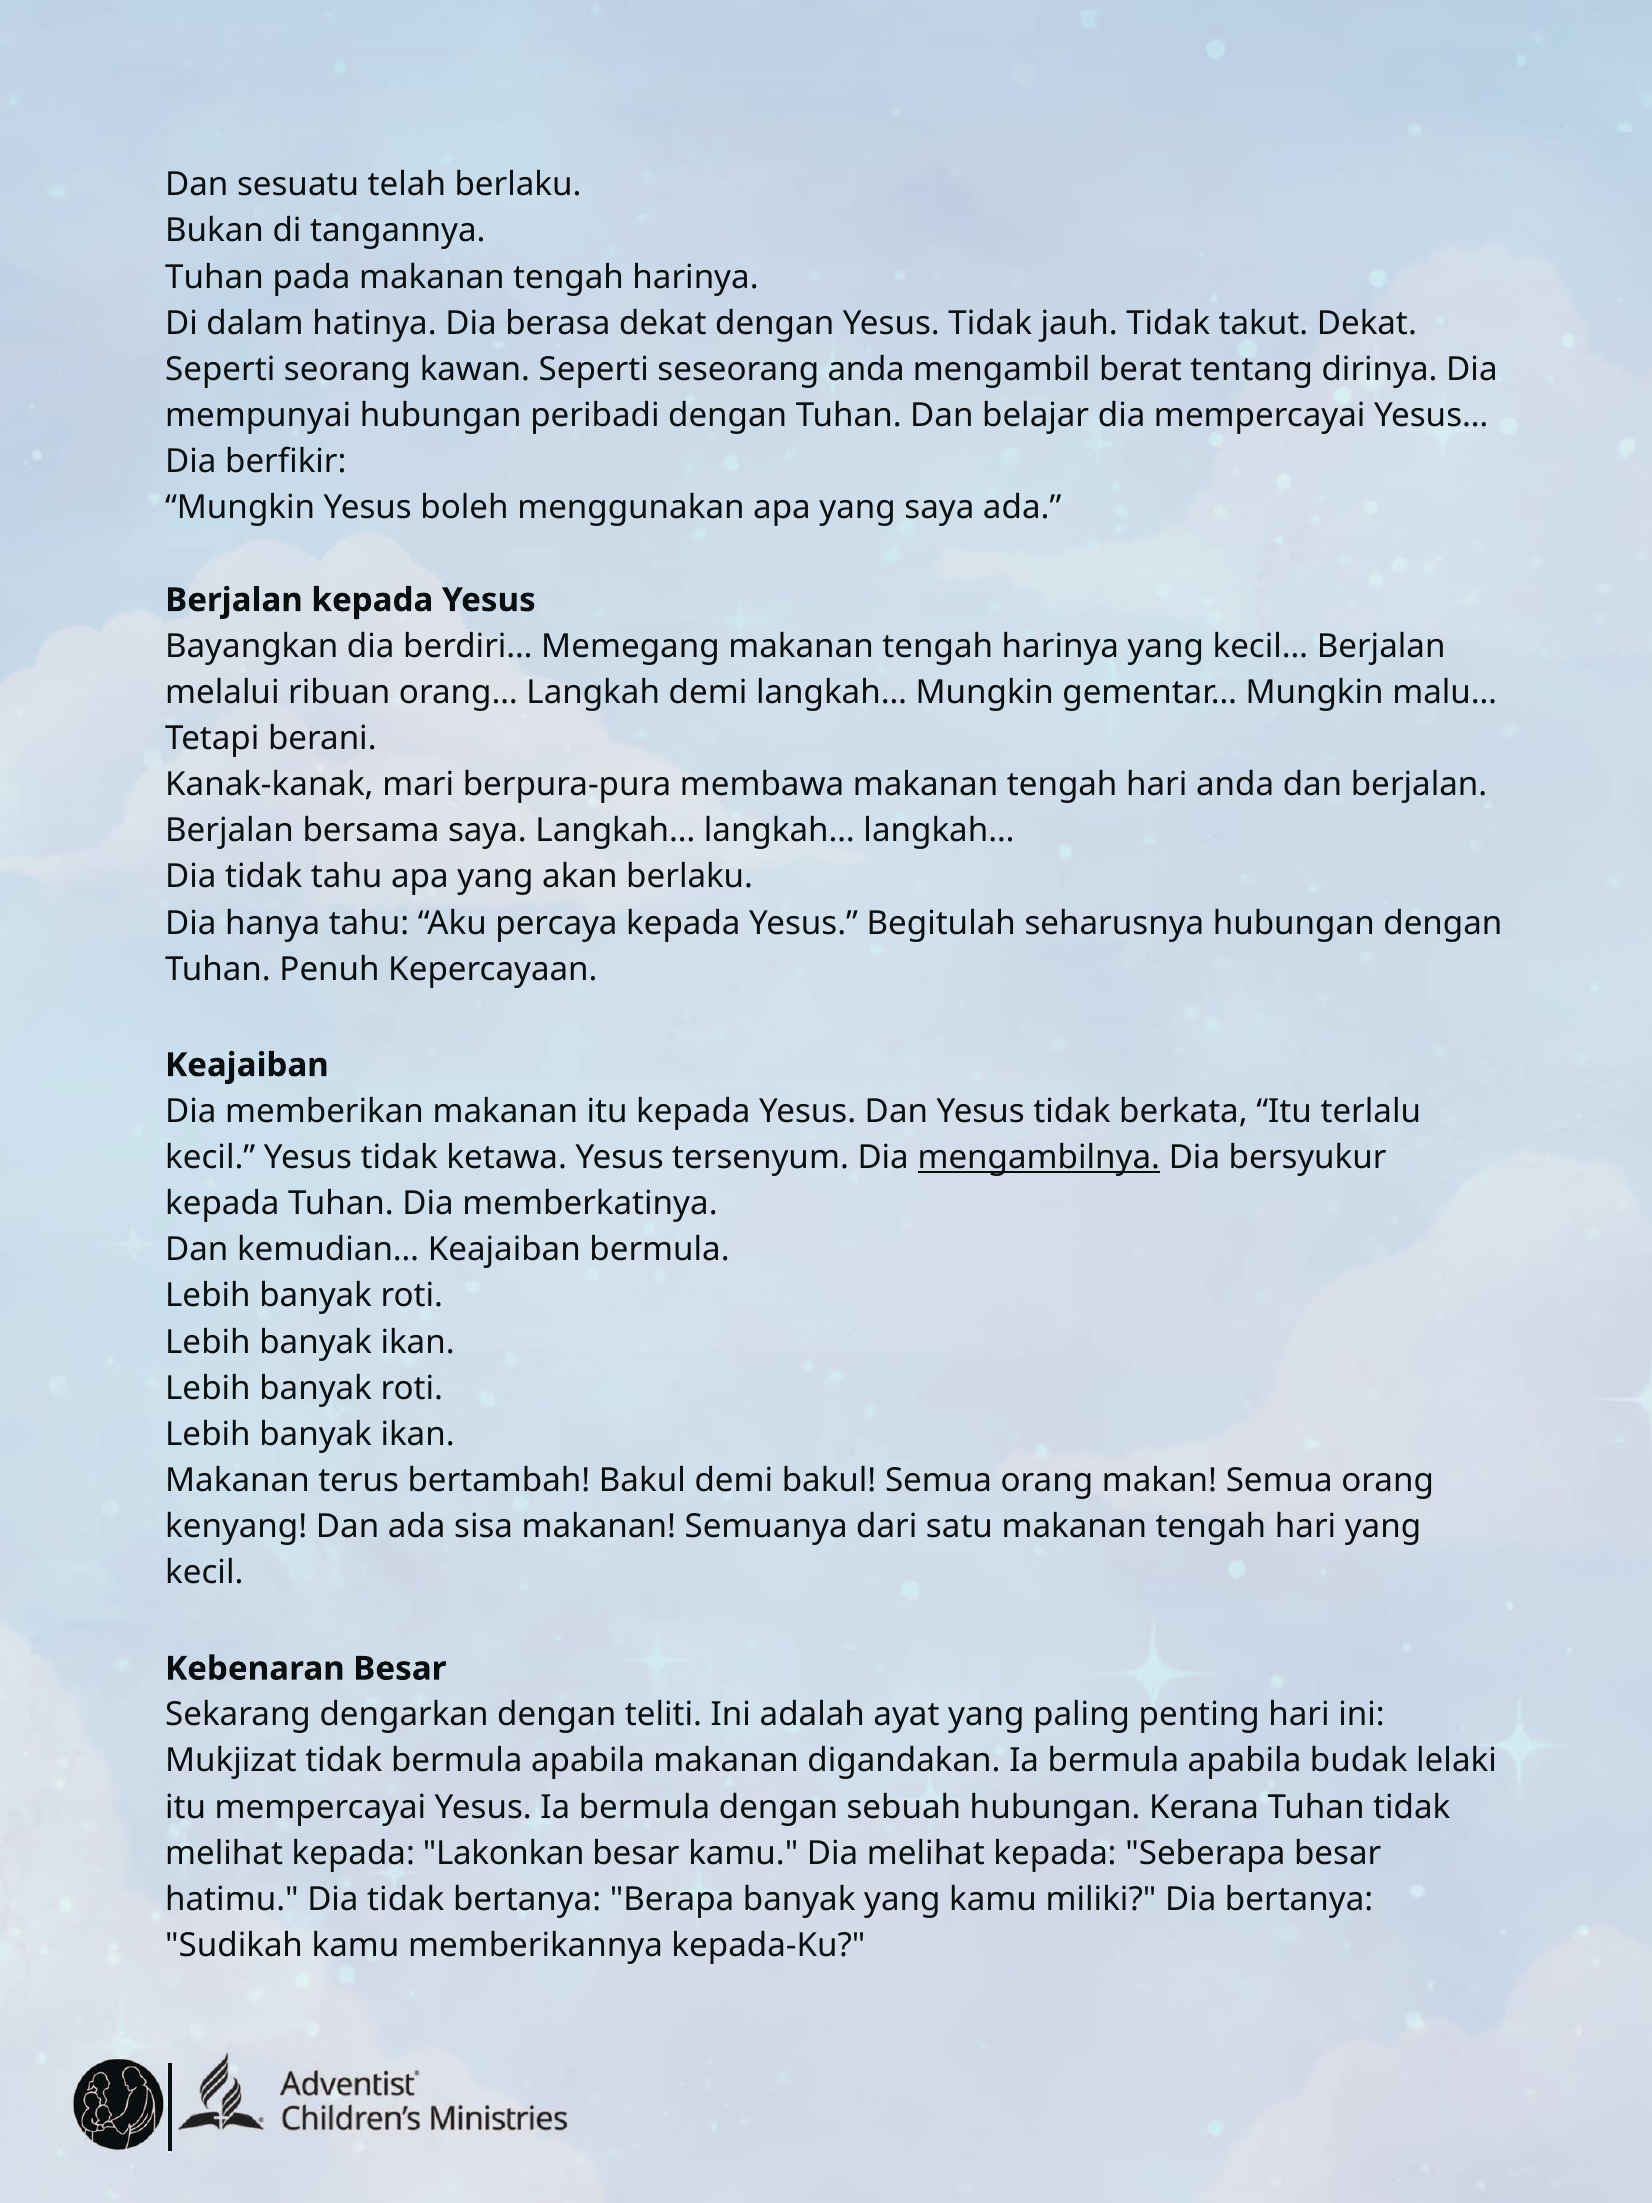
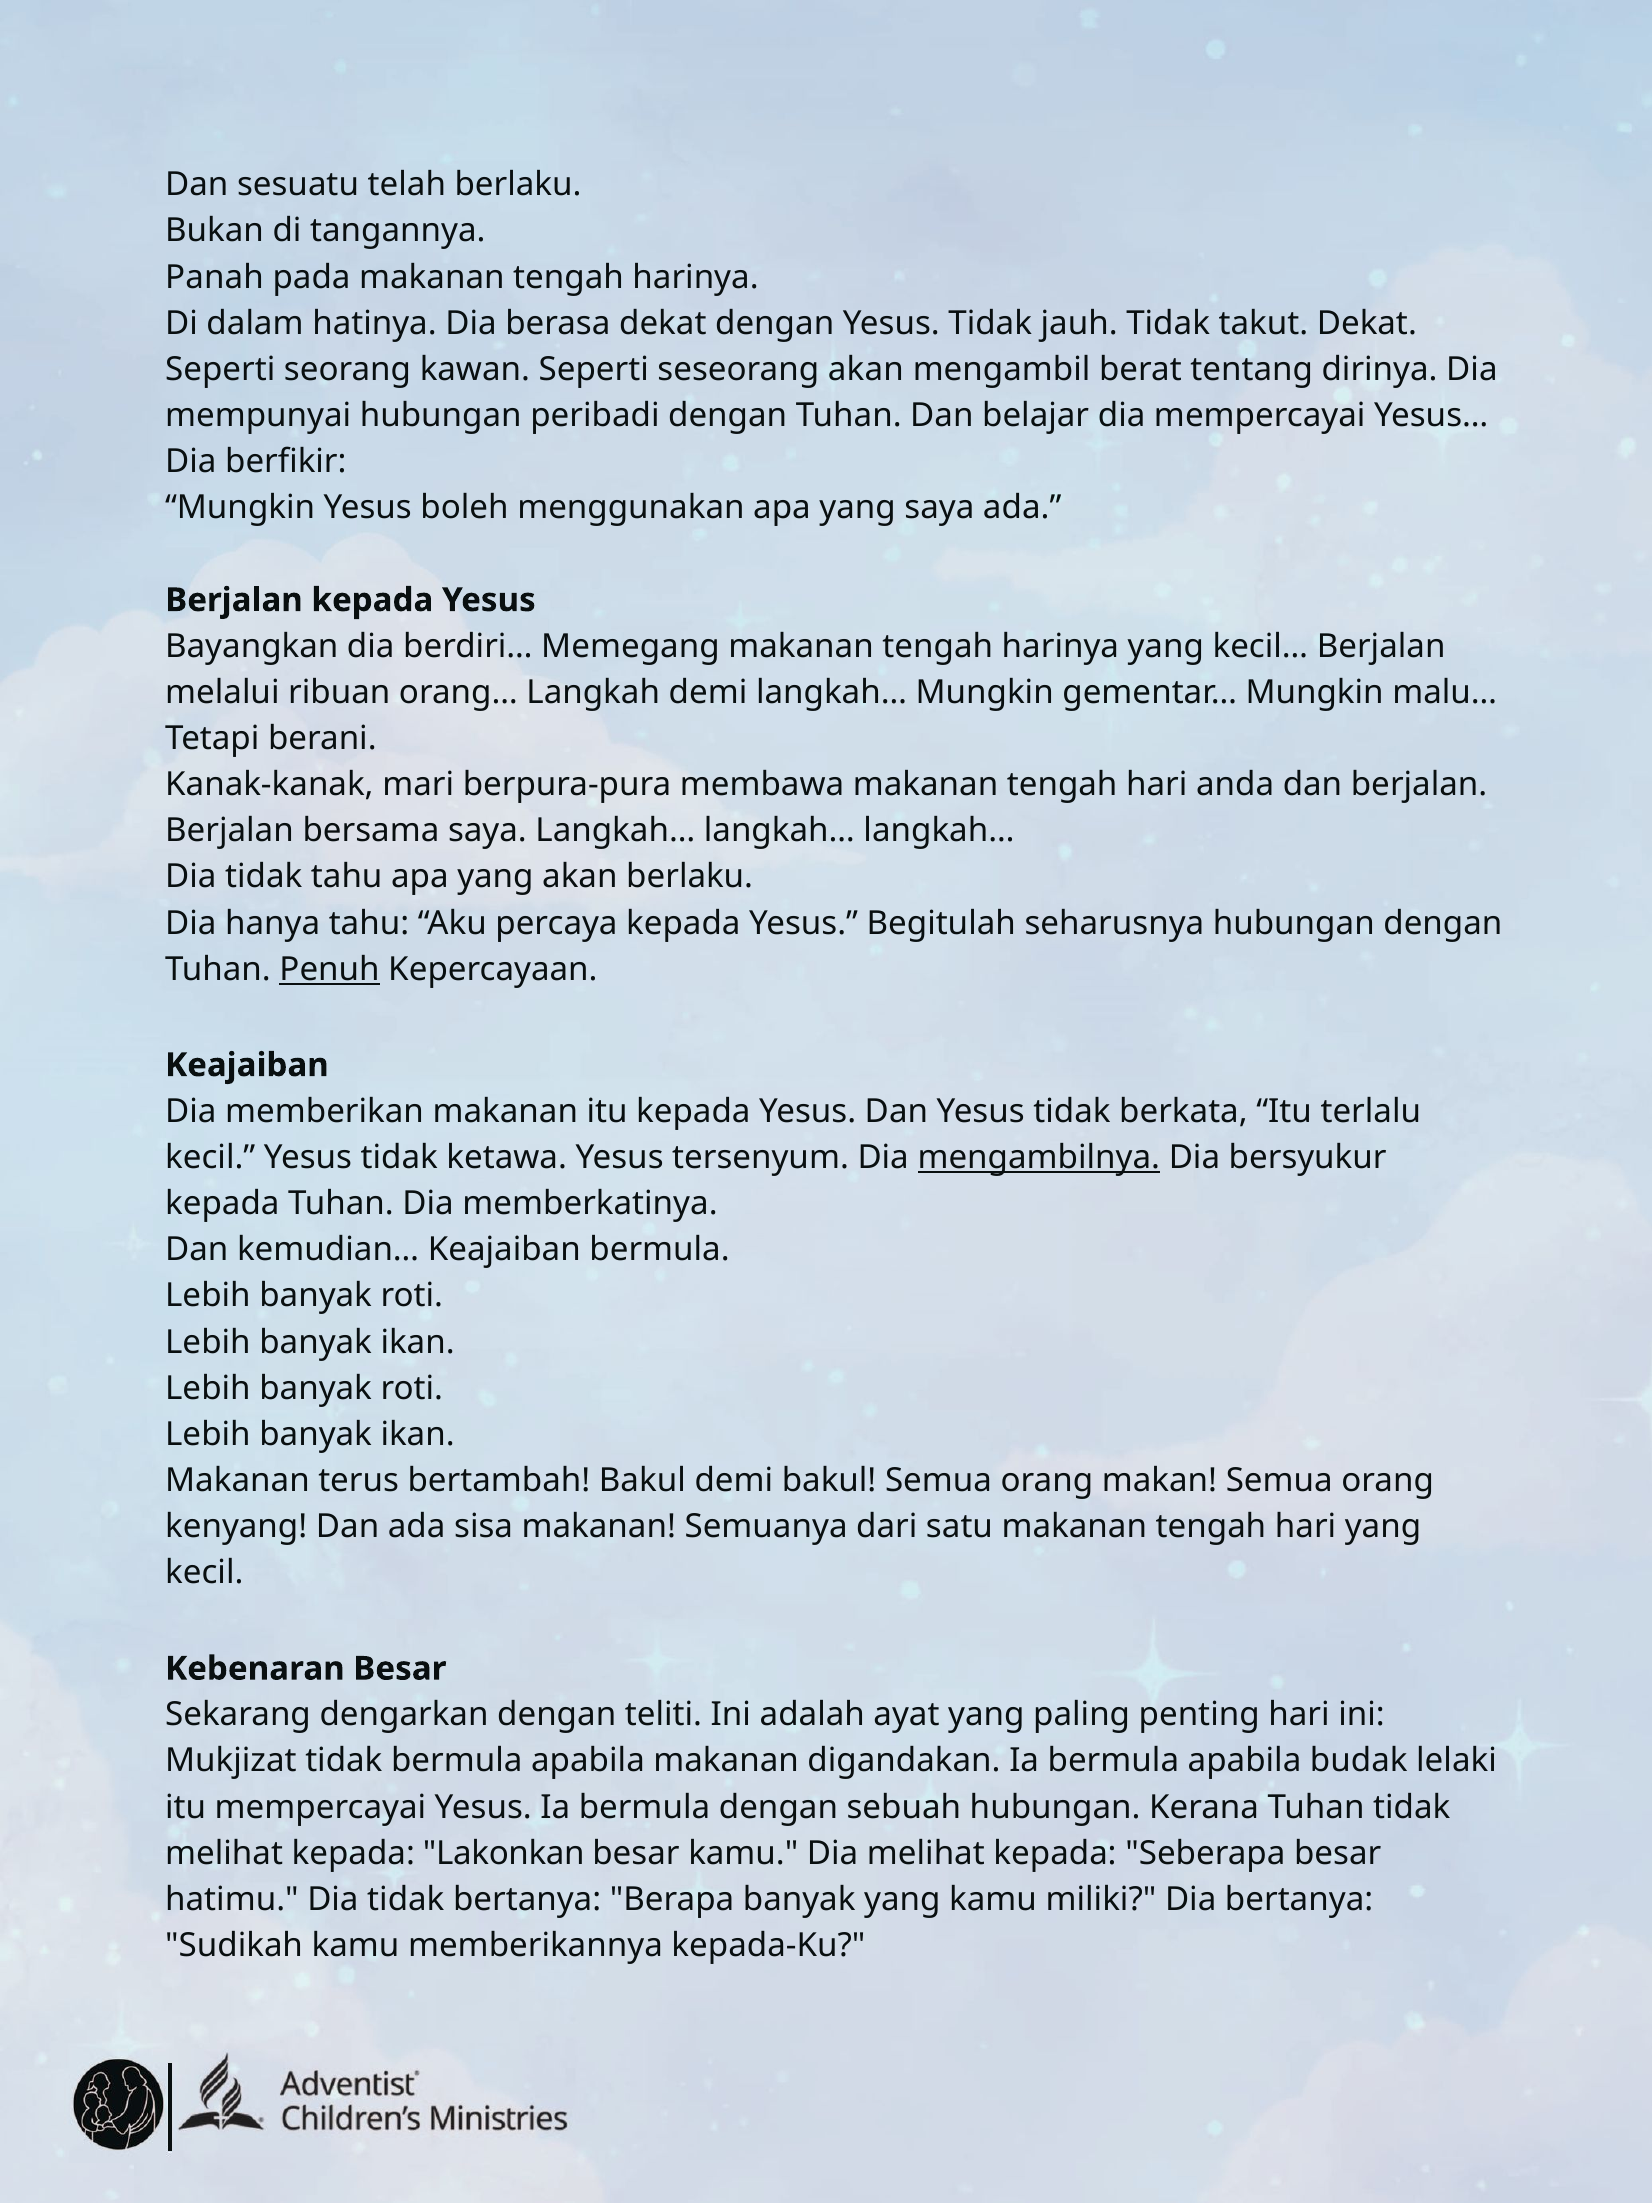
Tuhan at (215, 277): Tuhan -> Panah
seseorang anda: anda -> akan
Penuh underline: none -> present
